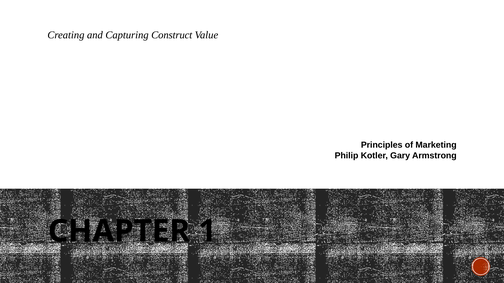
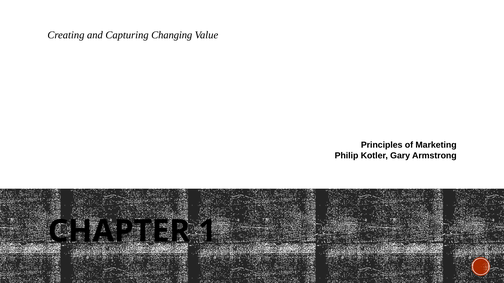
Construct: Construct -> Changing
